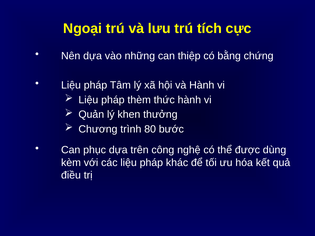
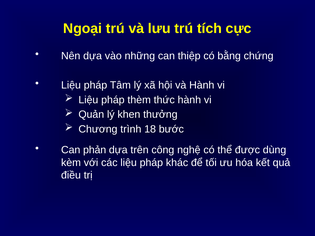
80: 80 -> 18
phục: phục -> phản
